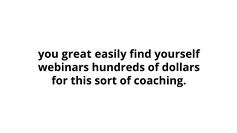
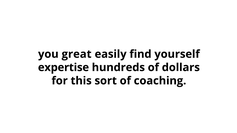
webinars: webinars -> expertise
